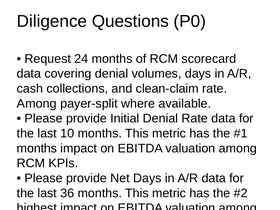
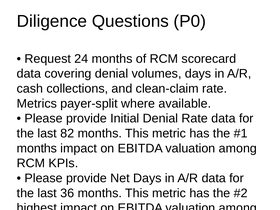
Among at (37, 104): Among -> Metrics
10: 10 -> 82
